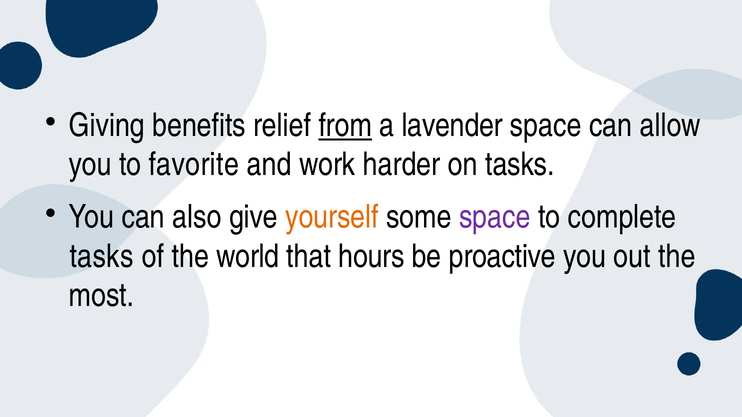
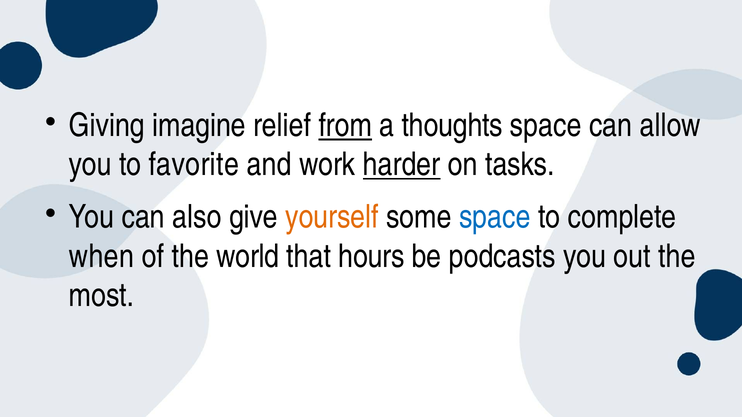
benefits: benefits -> imagine
lavender: lavender -> thoughts
harder underline: none -> present
space at (495, 217) colour: purple -> blue
tasks at (102, 257): tasks -> when
proactive: proactive -> podcasts
